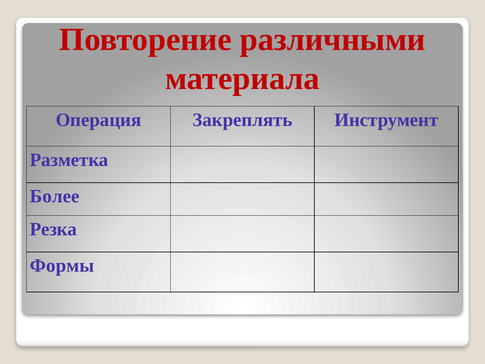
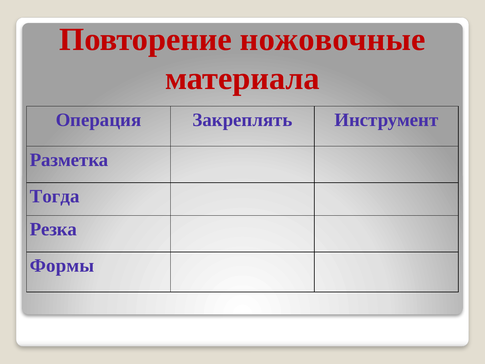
различными: различными -> ножовочные
Более: Более -> Тогда
